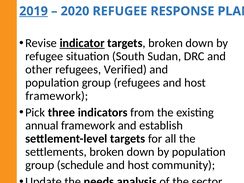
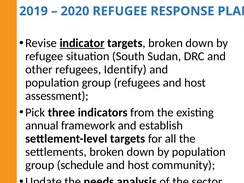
2019 underline: present -> none
Verified: Verified -> Identify
framework at (57, 96): framework -> assessment
